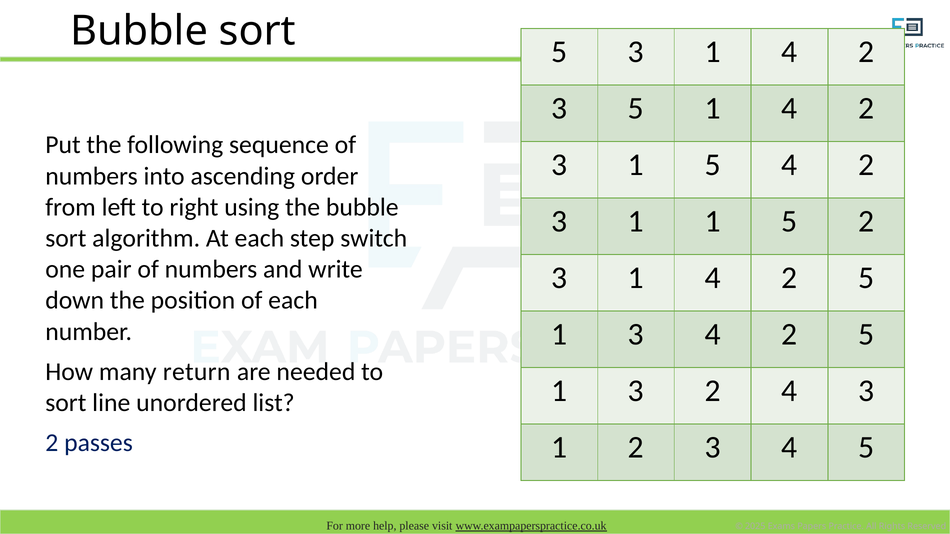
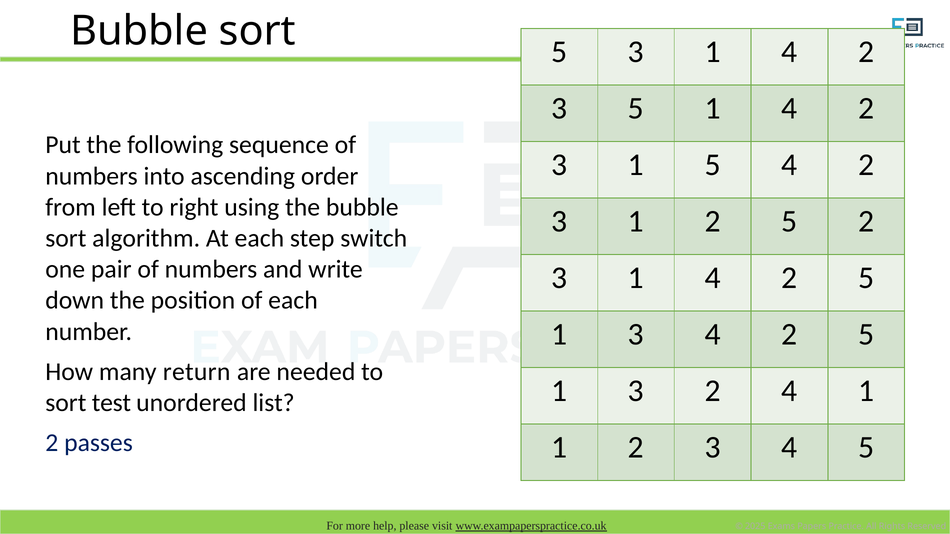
3 1 1: 1 -> 2
4 3: 3 -> 1
line: line -> test
